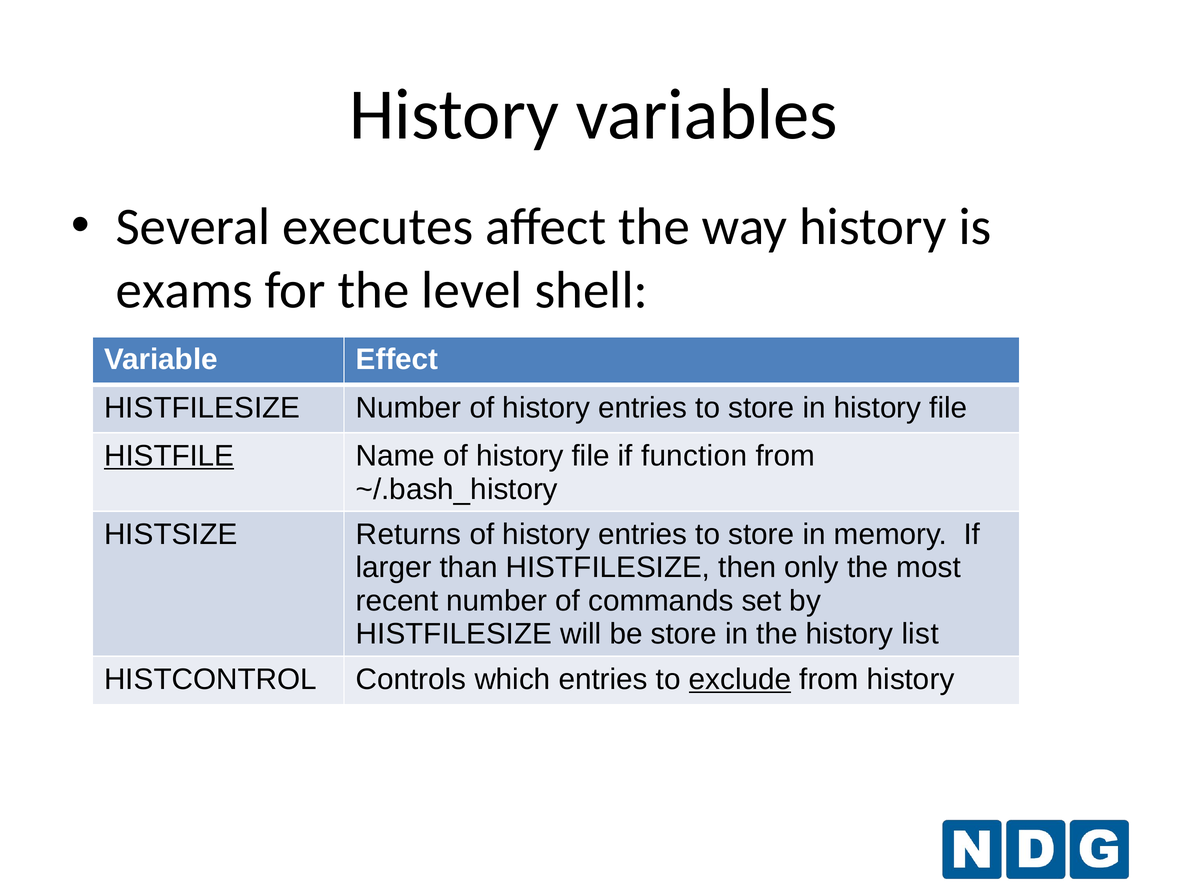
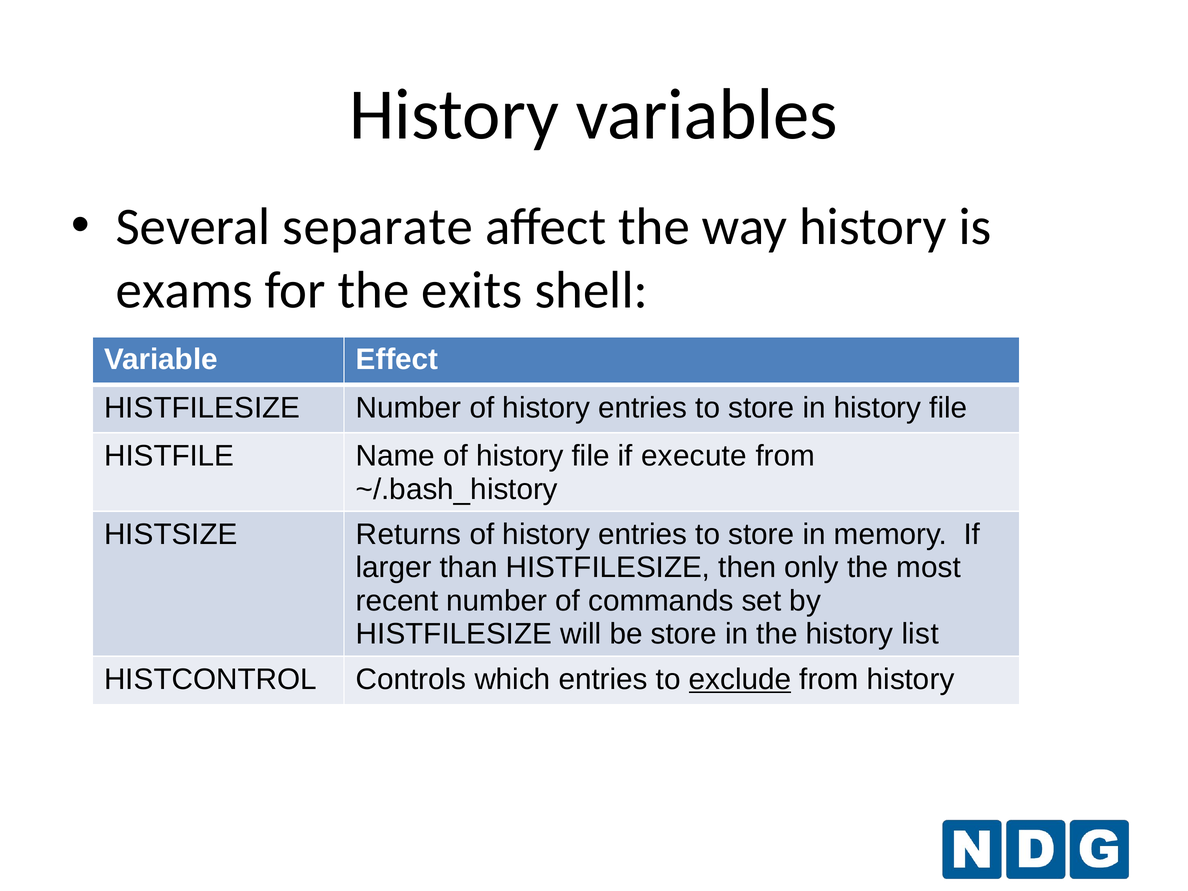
executes: executes -> separate
level: level -> exits
HISTFILE underline: present -> none
function: function -> execute
